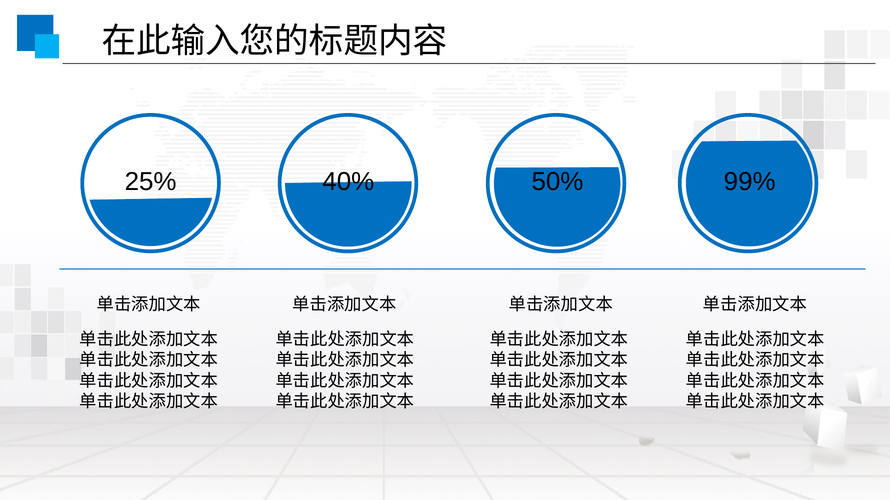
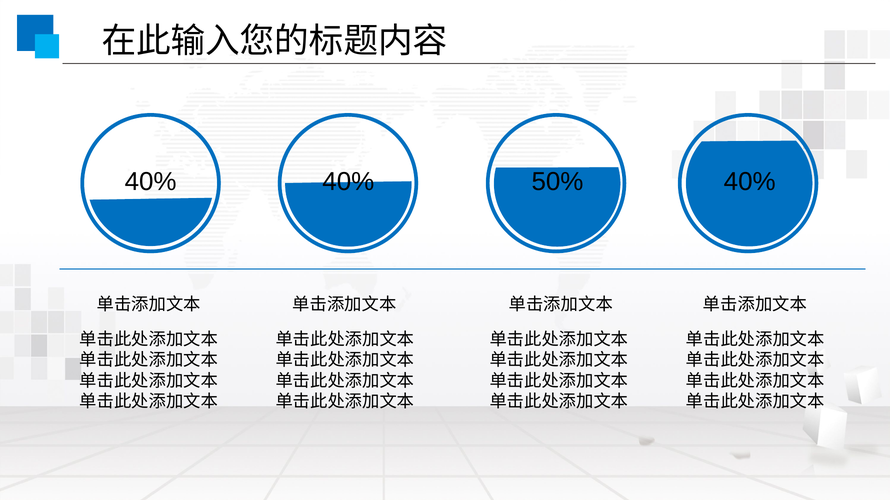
25% at (151, 182): 25% -> 40%
50% 99%: 99% -> 40%
